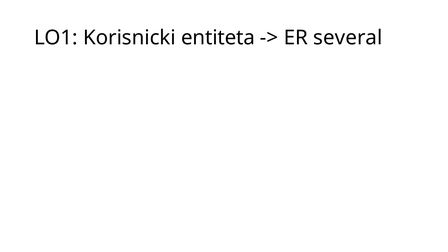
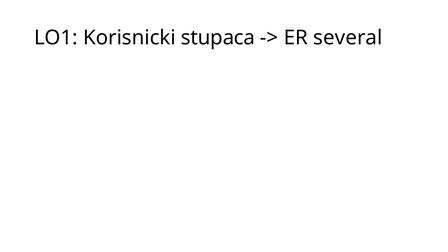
entiteta: entiteta -> stupaca
